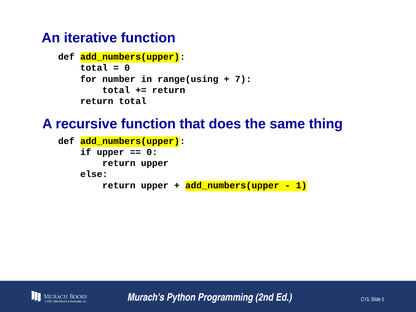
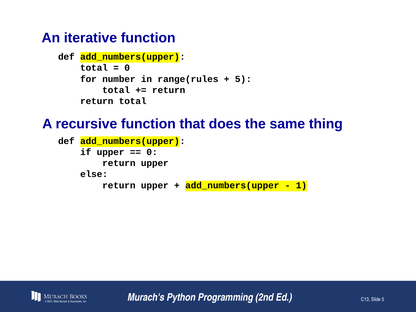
range(using: range(using -> range(rules
7 at (243, 79): 7 -> 5
